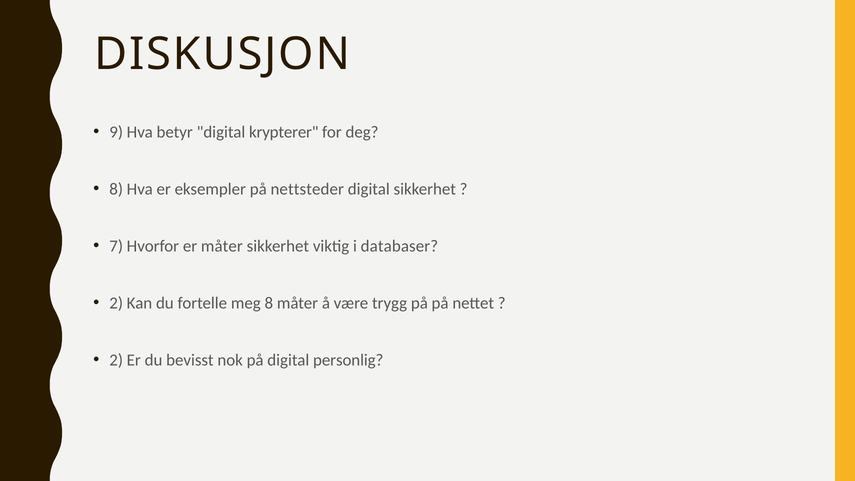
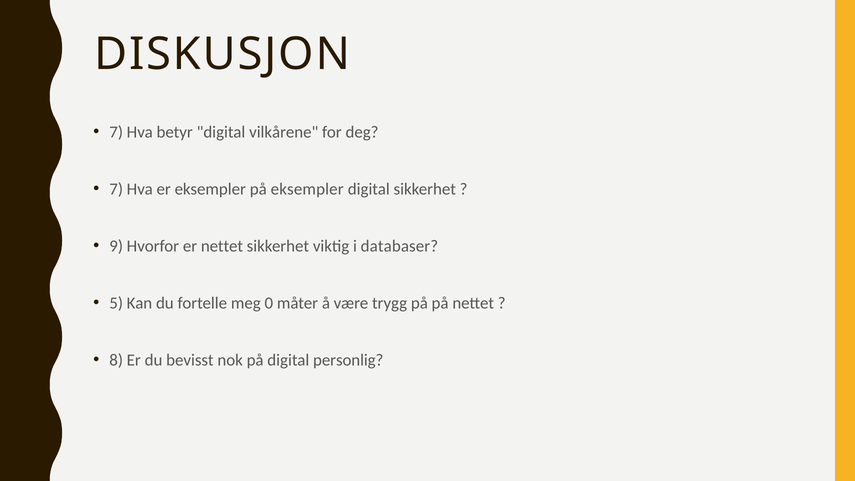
9 at (116, 132): 9 -> 7
krypterer: krypterer -> vilkårene
8 at (116, 189): 8 -> 7
på nettsteder: nettsteder -> eksempler
7: 7 -> 9
er måter: måter -> nettet
2 at (116, 303): 2 -> 5
meg 8: 8 -> 0
2 at (116, 360): 2 -> 8
